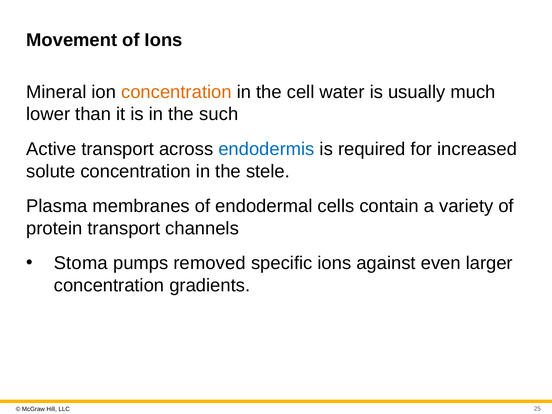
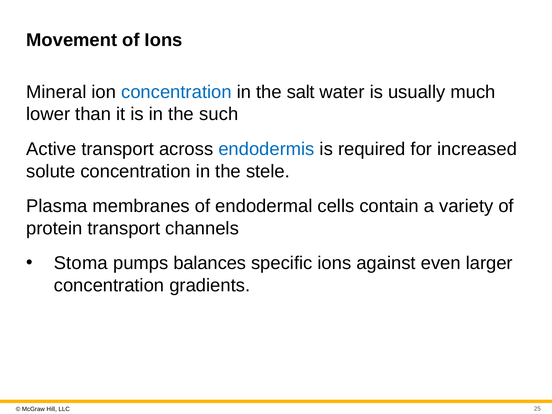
concentration at (176, 92) colour: orange -> blue
cell: cell -> salt
removed: removed -> balances
